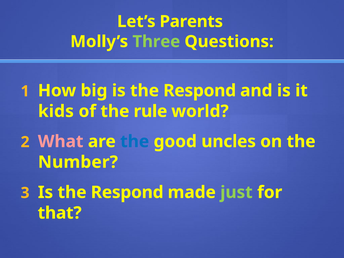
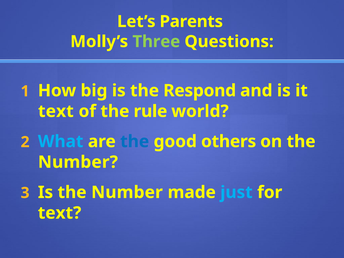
kids at (56, 111): kids -> text
What colour: pink -> light blue
uncles: uncles -> others
Respond at (127, 192): Respond -> Number
just colour: light green -> light blue
that at (60, 213): that -> text
